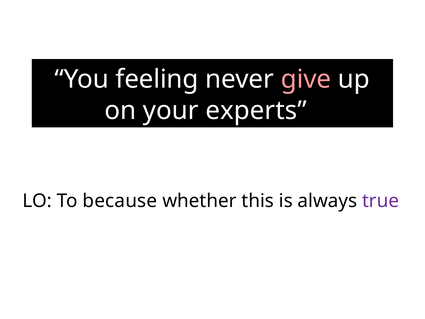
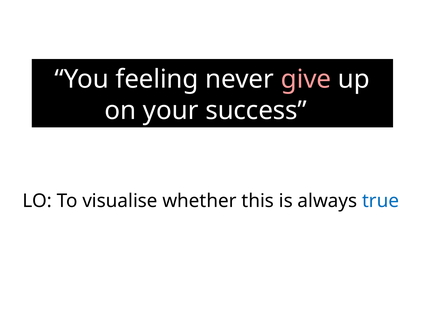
experts: experts -> success
because: because -> visualise
true colour: purple -> blue
